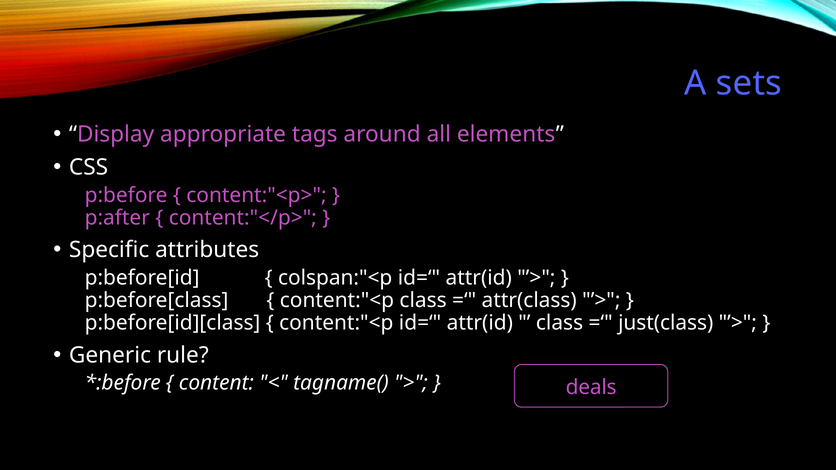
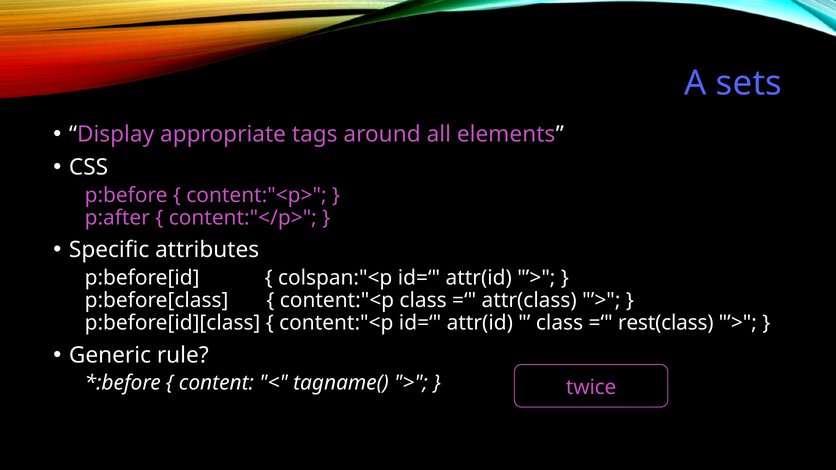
just(class: just(class -> rest(class
deals: deals -> twice
